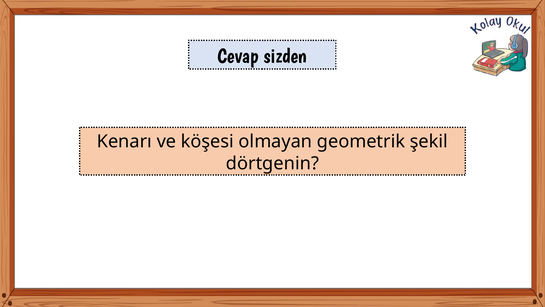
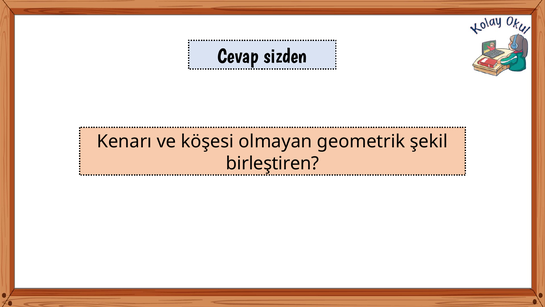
dörtgenin: dörtgenin -> birleştiren
